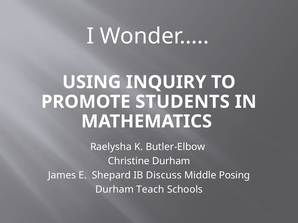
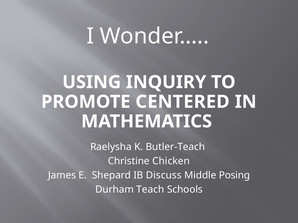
STUDENTS: STUDENTS -> CENTERED
Butler-Elbow: Butler-Elbow -> Butler-Teach
Christine Durham: Durham -> Chicken
